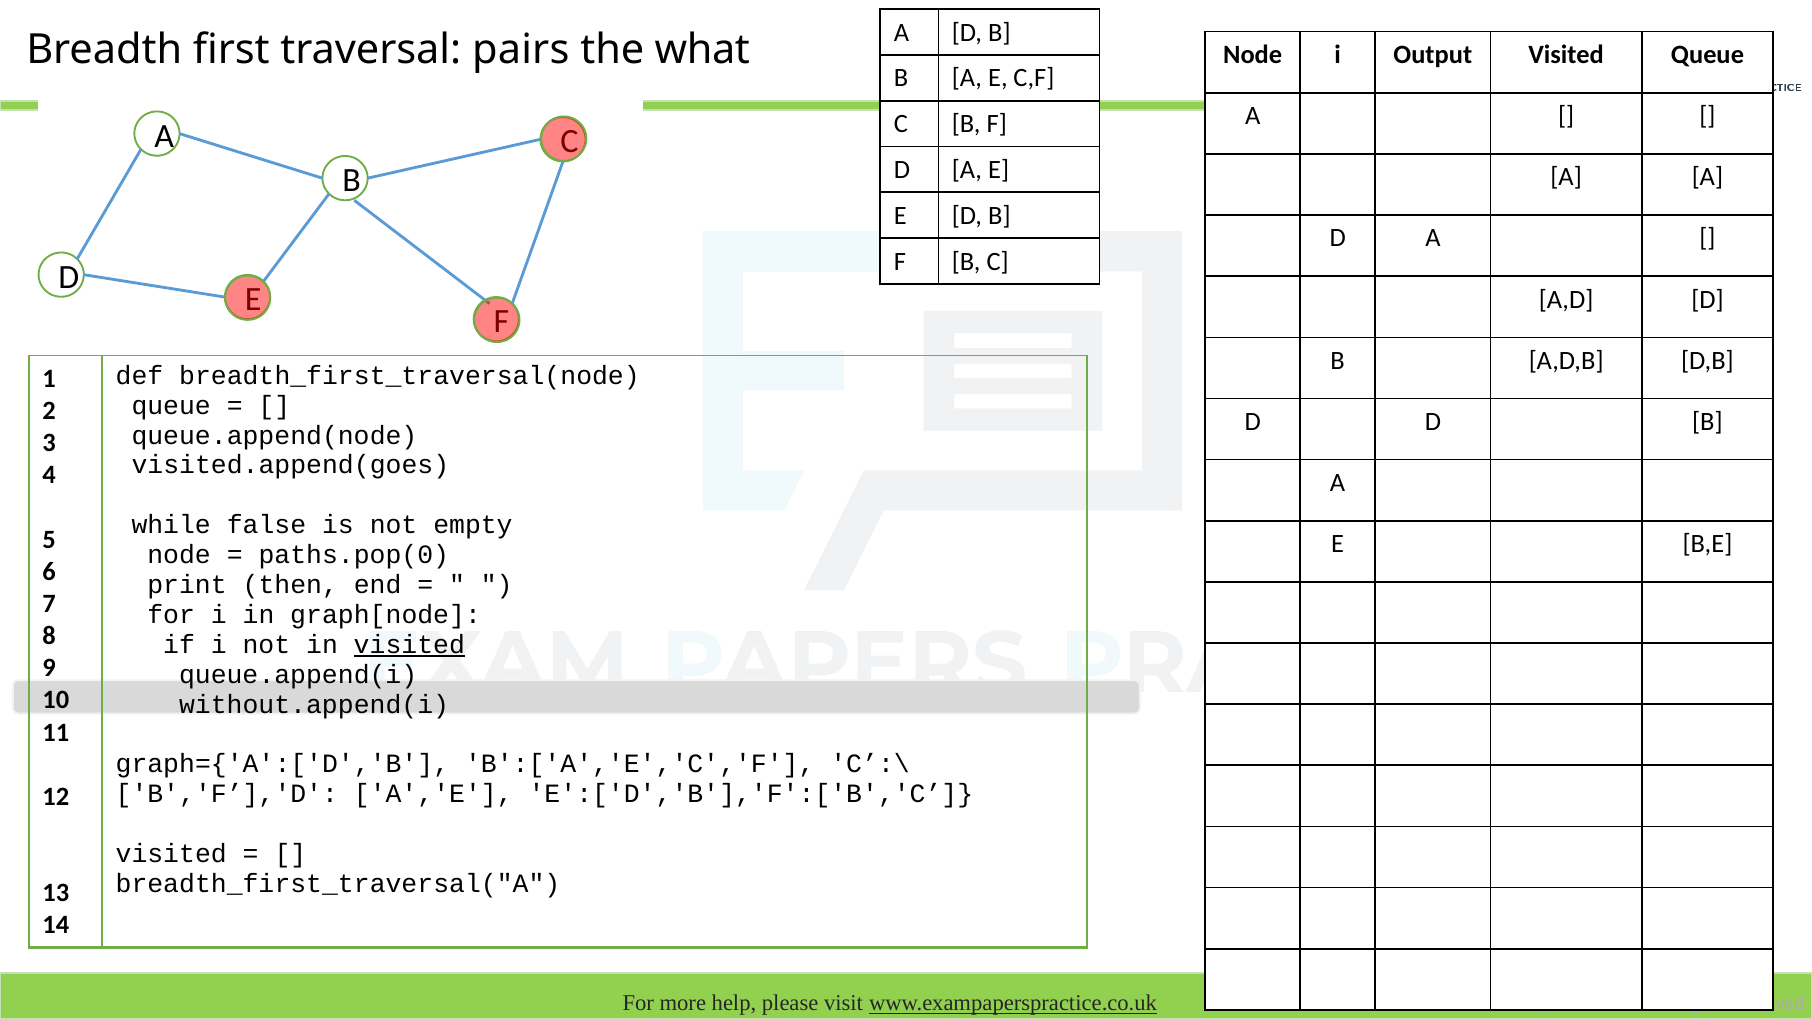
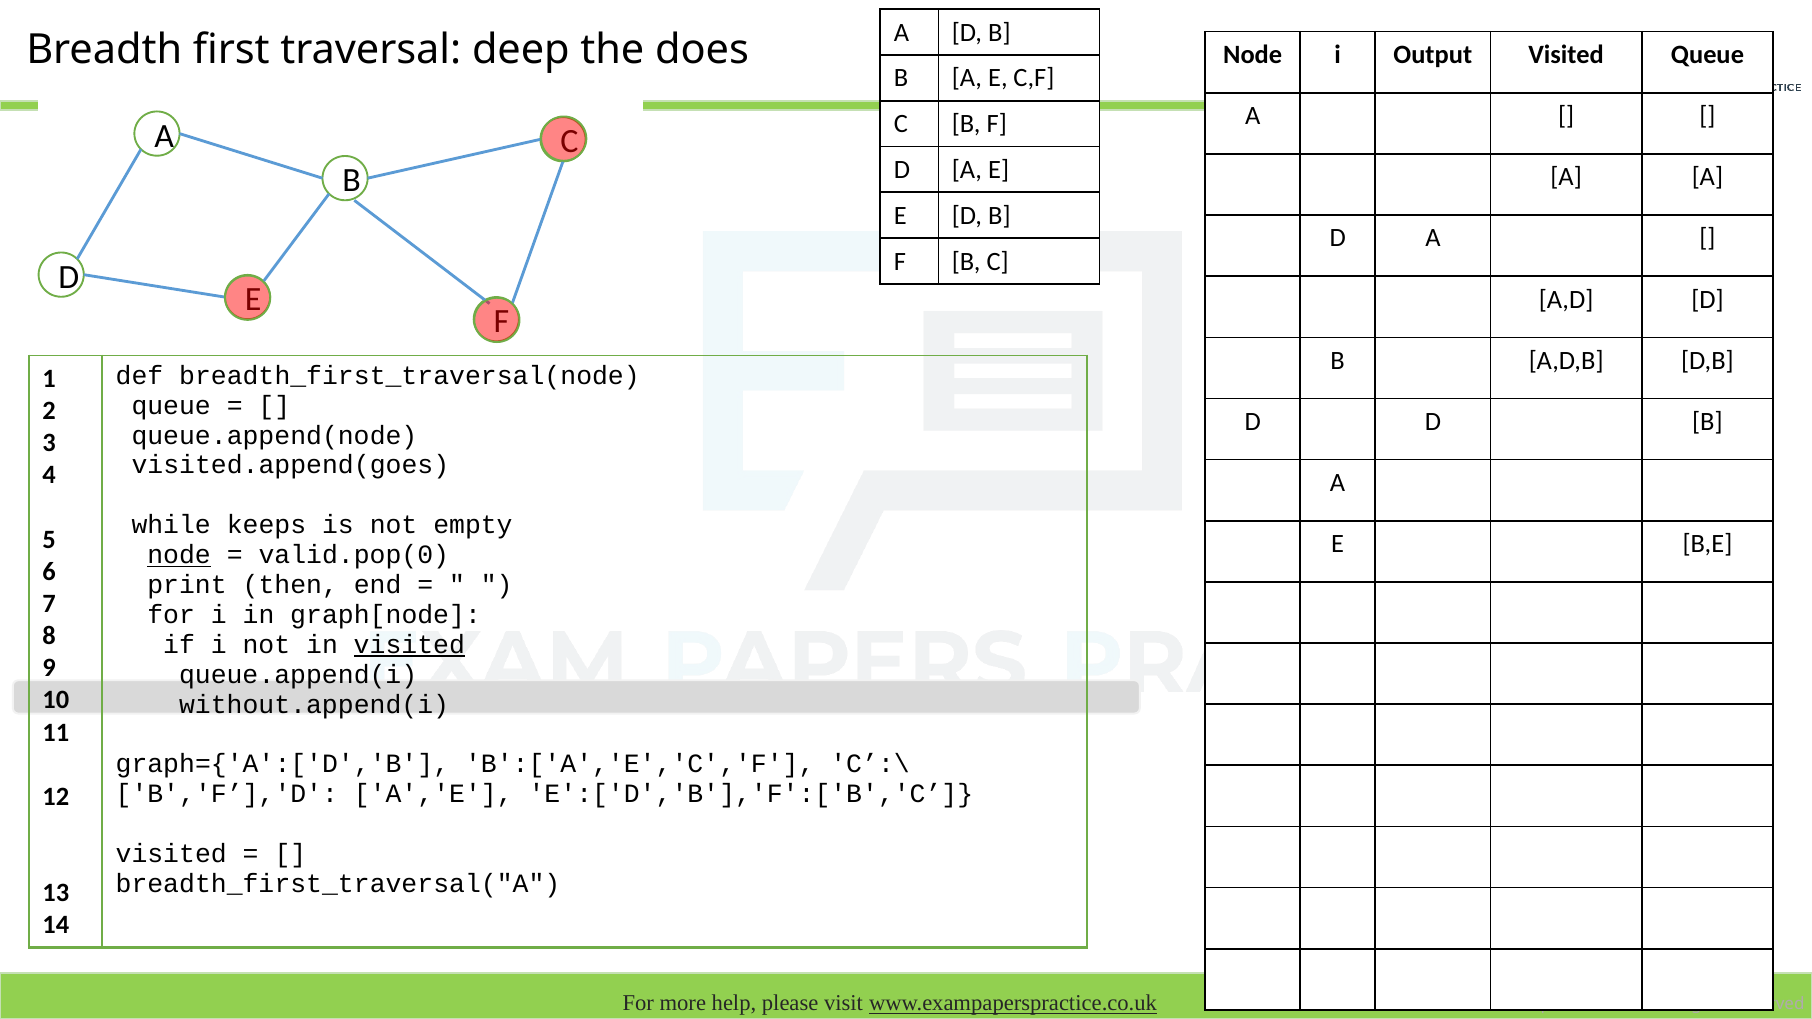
pairs: pairs -> deep
what: what -> does
false: false -> keeps
node at (179, 555) underline: none -> present
paths.pop(0: paths.pop(0 -> valid.pop(0
